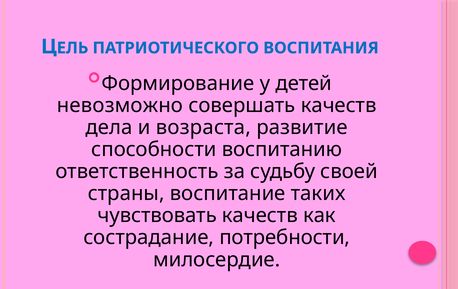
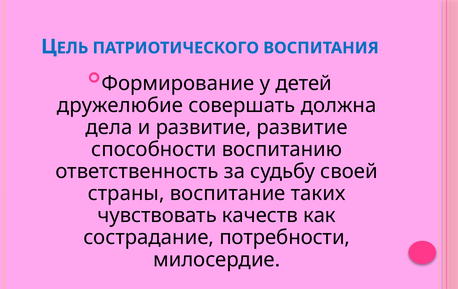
невозможно: невозможно -> дружелюбие
совершать качеств: качеств -> должна
и возраста: возраста -> развитие
